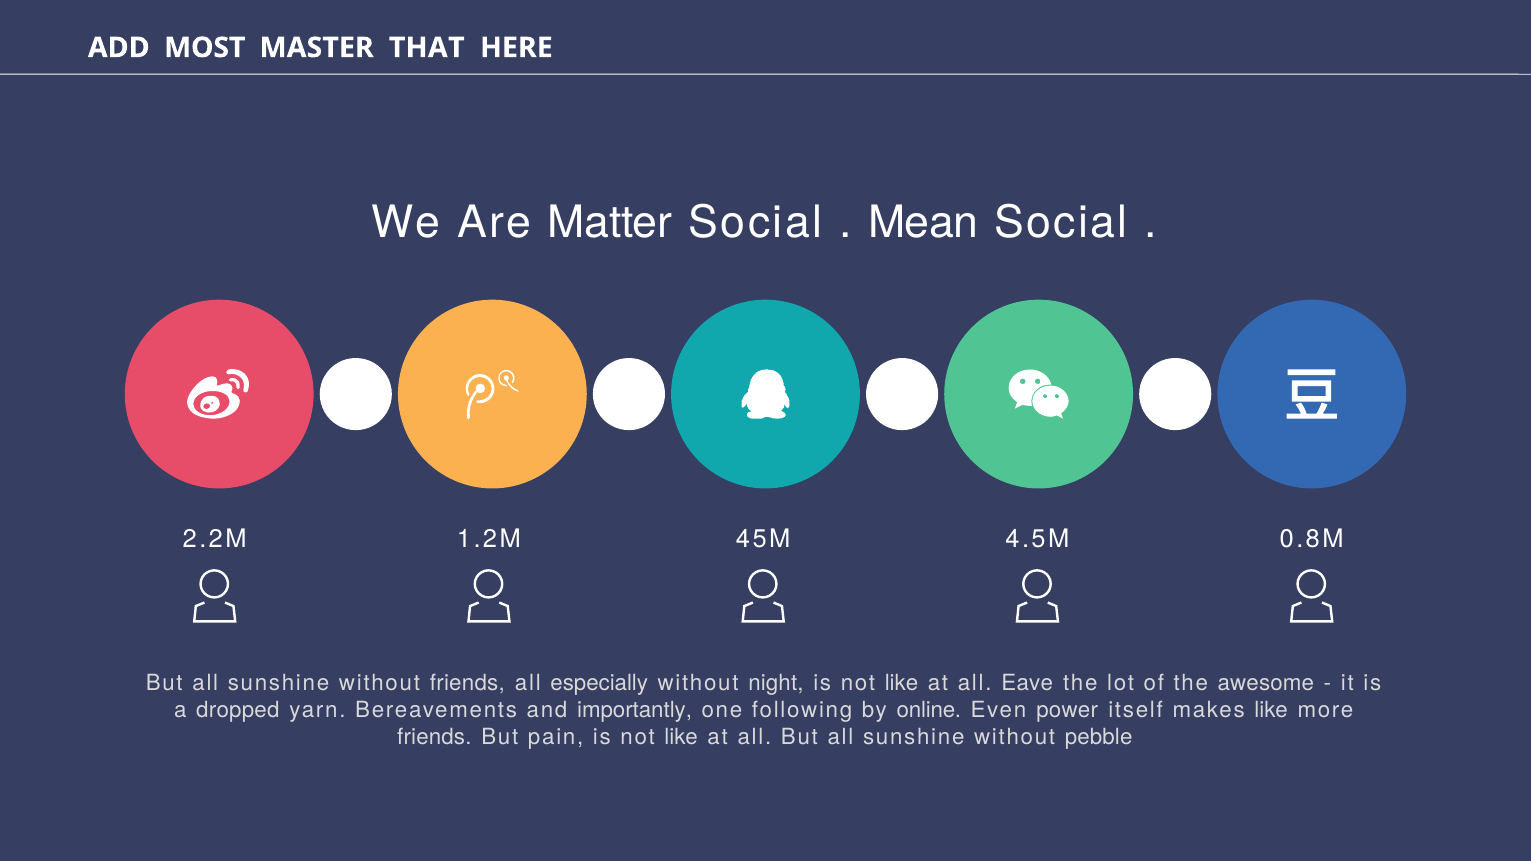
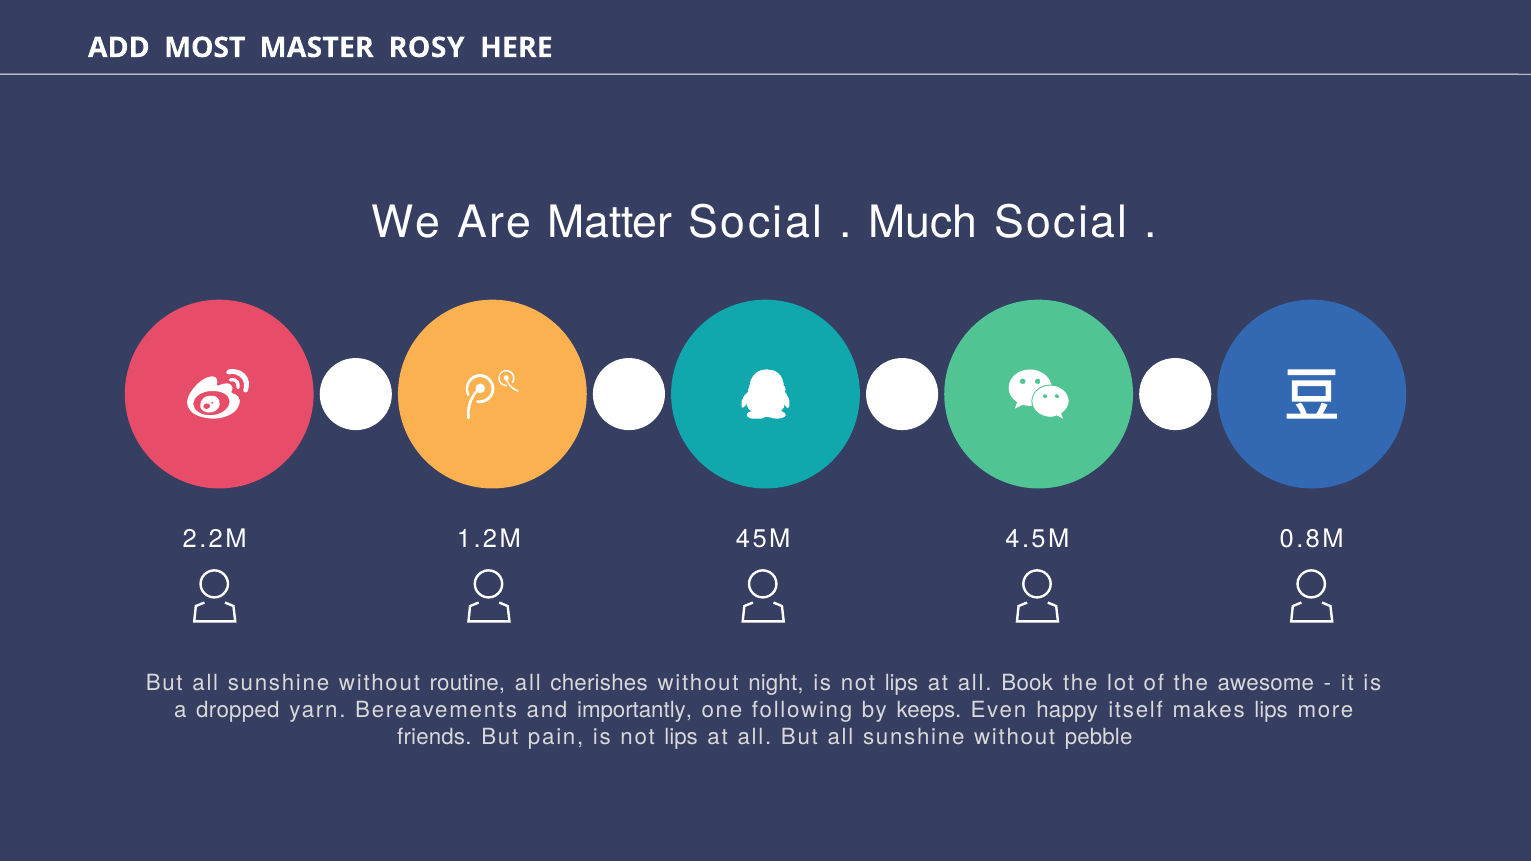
THAT: THAT -> ROSY
Mean: Mean -> Much
without friends: friends -> routine
especially: especially -> cherishes
like at (902, 683): like -> lips
Eave: Eave -> Book
online: online -> keeps
power: power -> happy
makes like: like -> lips
pain is not like: like -> lips
